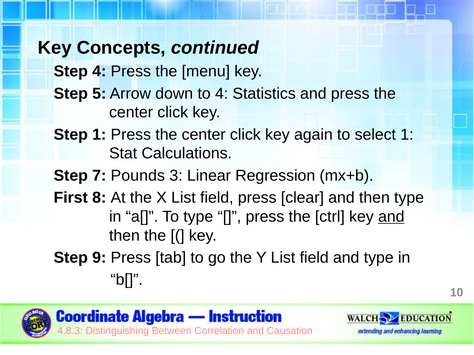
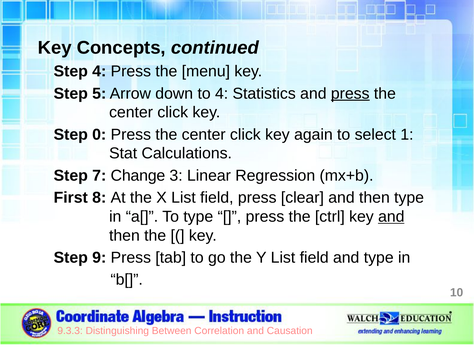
press at (350, 94) underline: none -> present
Step 1: 1 -> 0
Pounds: Pounds -> Change
4.8.3: 4.8.3 -> 9.3.3
